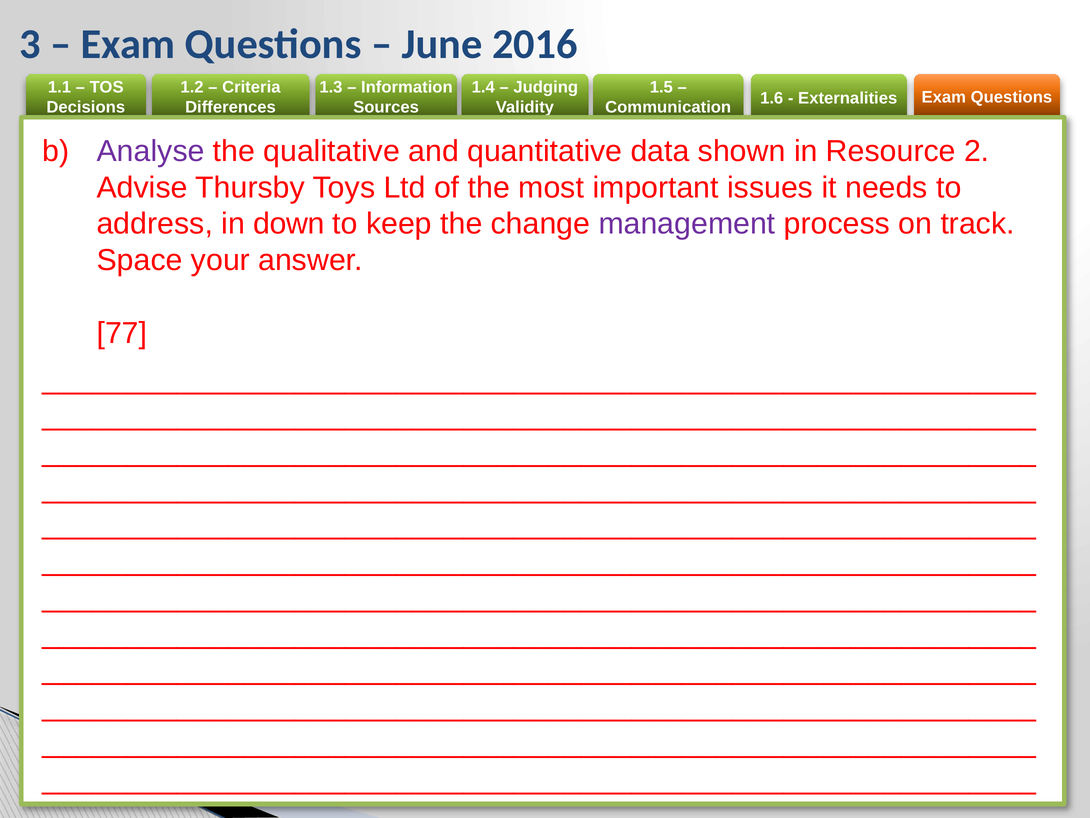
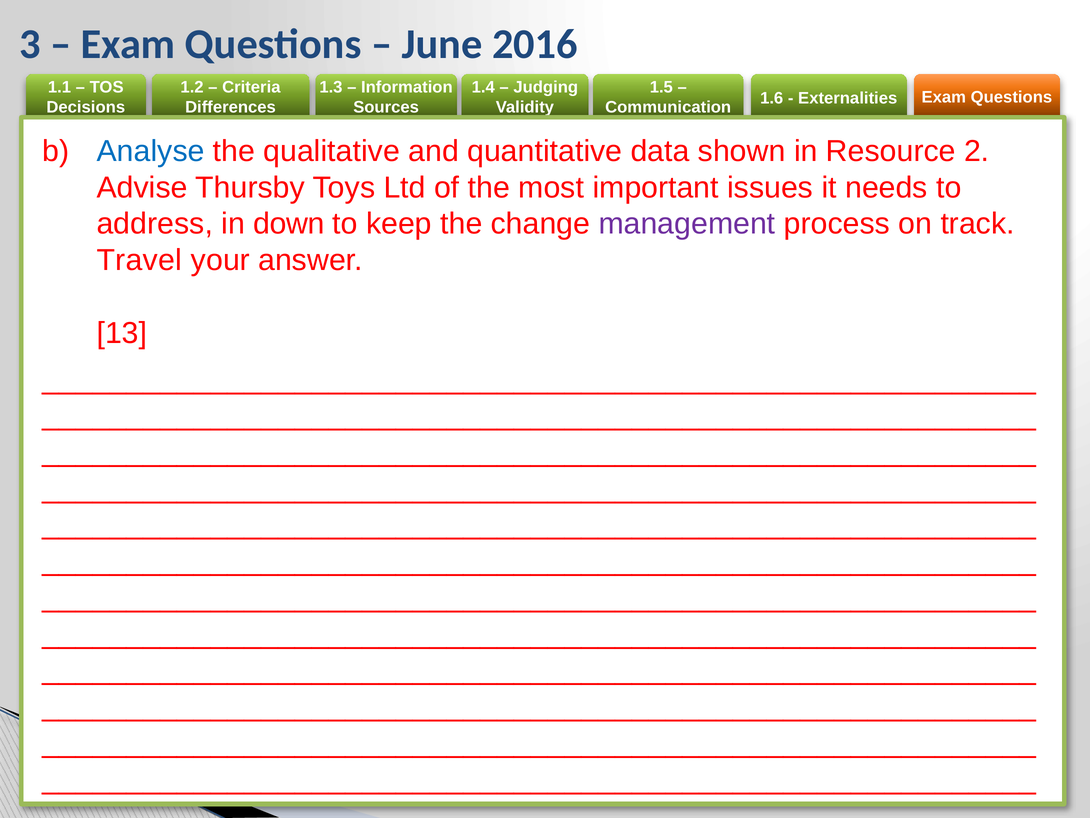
Analyse colour: purple -> blue
Space: Space -> Travel
77: 77 -> 13
